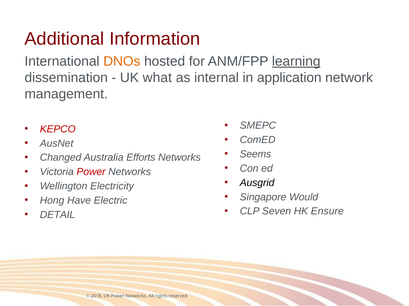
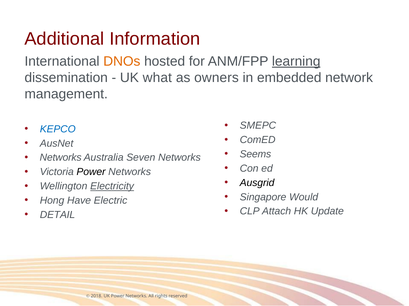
internal: internal -> owners
application: application -> embedded
KEPCO colour: red -> blue
Changed at (61, 158): Changed -> Networks
Efforts: Efforts -> Seven
Power at (91, 172) colour: red -> black
Electricity underline: none -> present
Seven: Seven -> Attach
Ensure: Ensure -> Update
